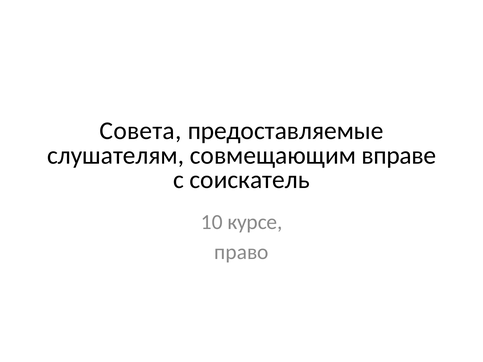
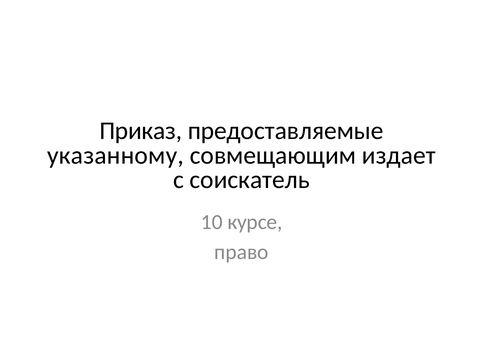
Совета: Совета -> Приказ
слушателям: слушателям -> указанному
вправе: вправе -> издает
